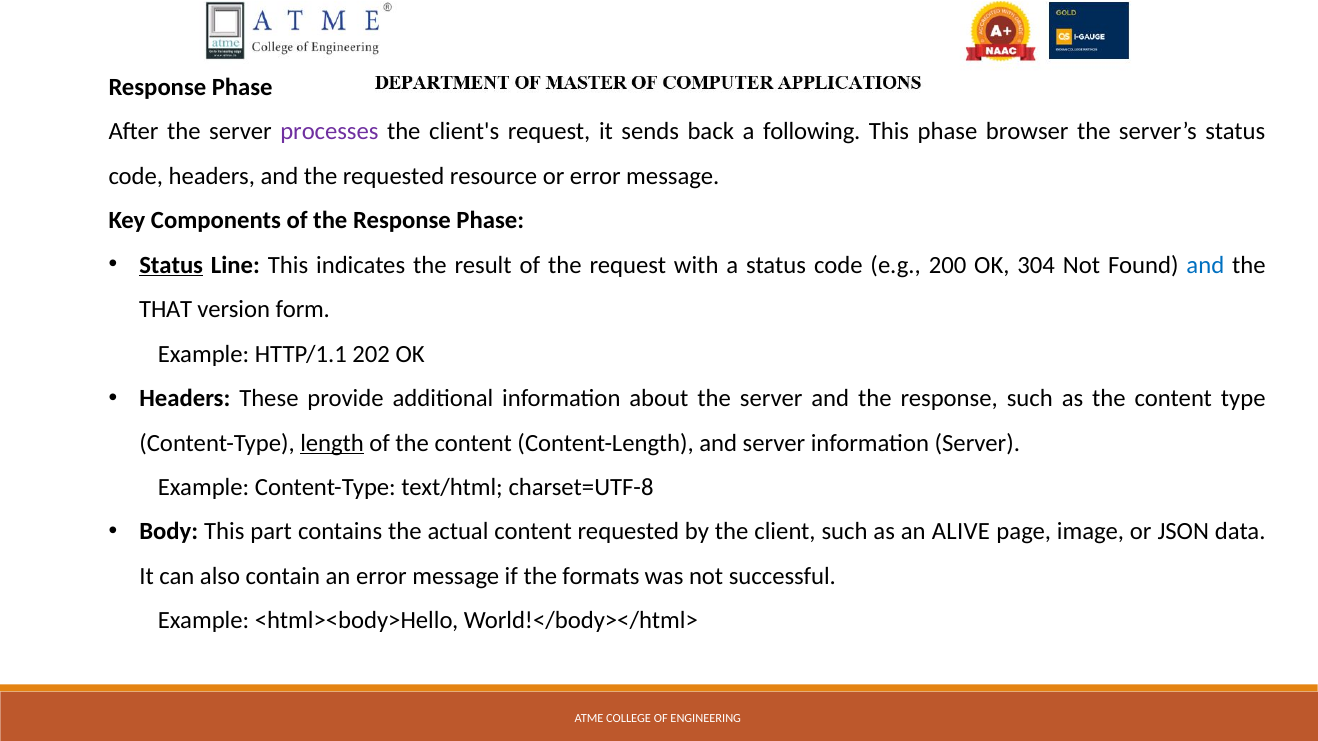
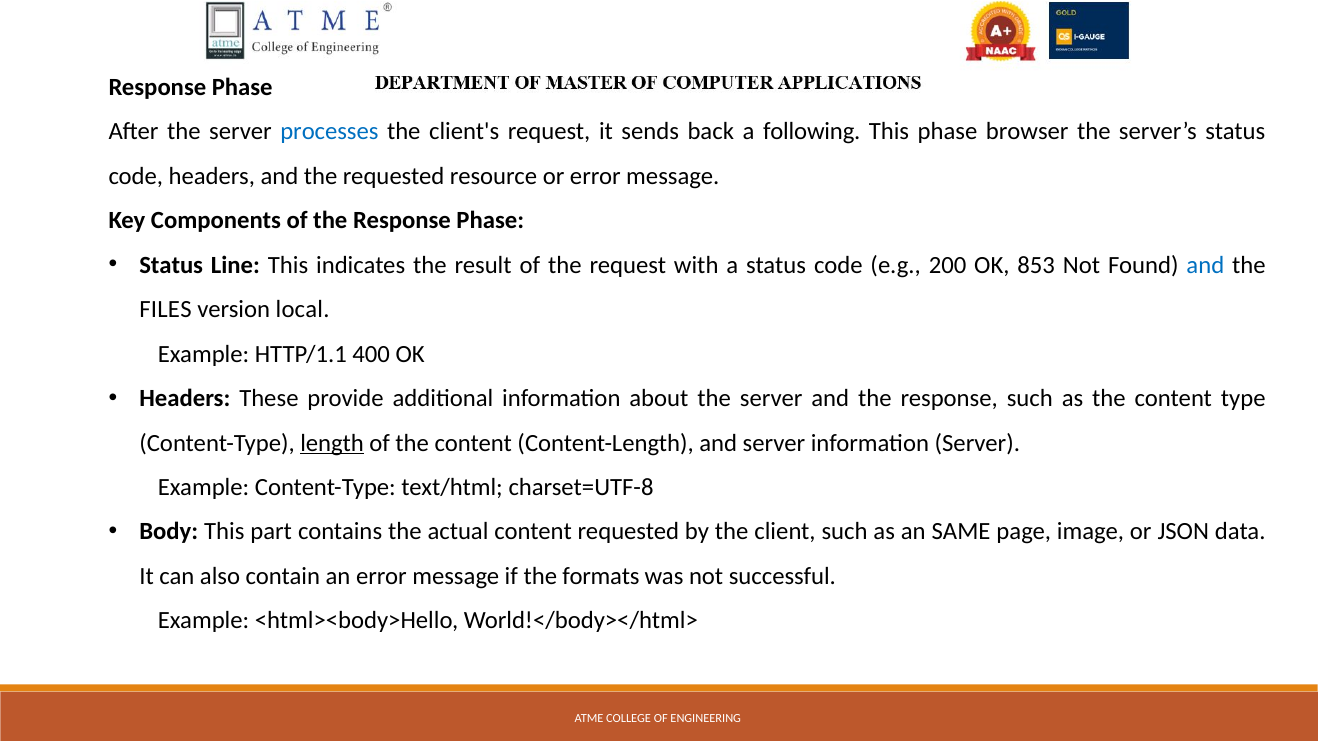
processes colour: purple -> blue
Status at (171, 265) underline: present -> none
304: 304 -> 853
THAT: THAT -> FILES
form: form -> local
202: 202 -> 400
ALIVE: ALIVE -> SAME
